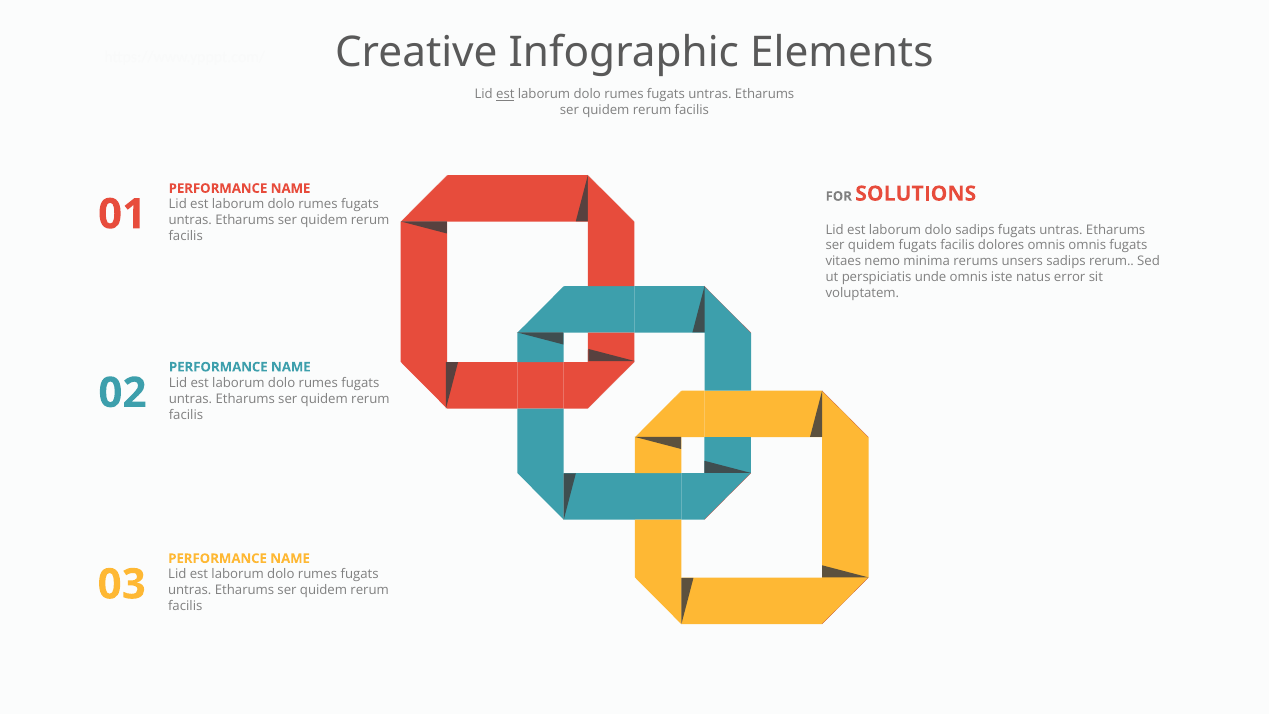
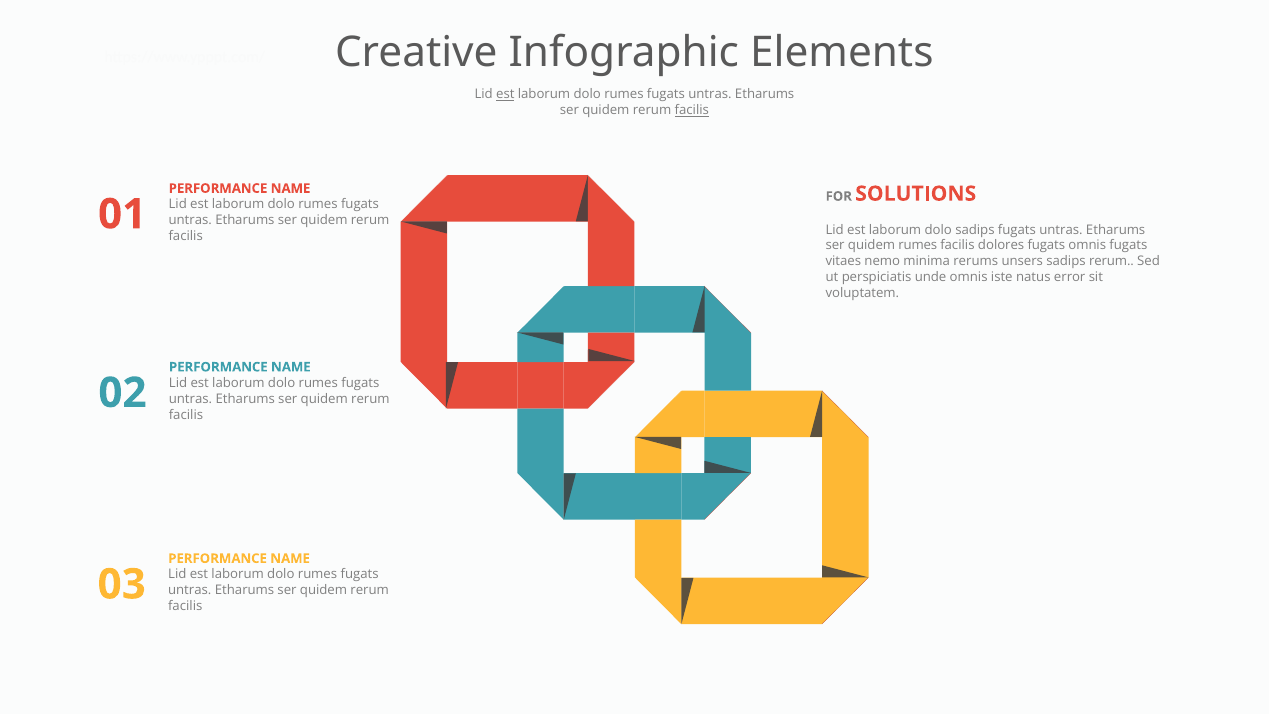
facilis at (692, 110) underline: none -> present
quidem fugats: fugats -> rumes
dolores omnis: omnis -> fugats
